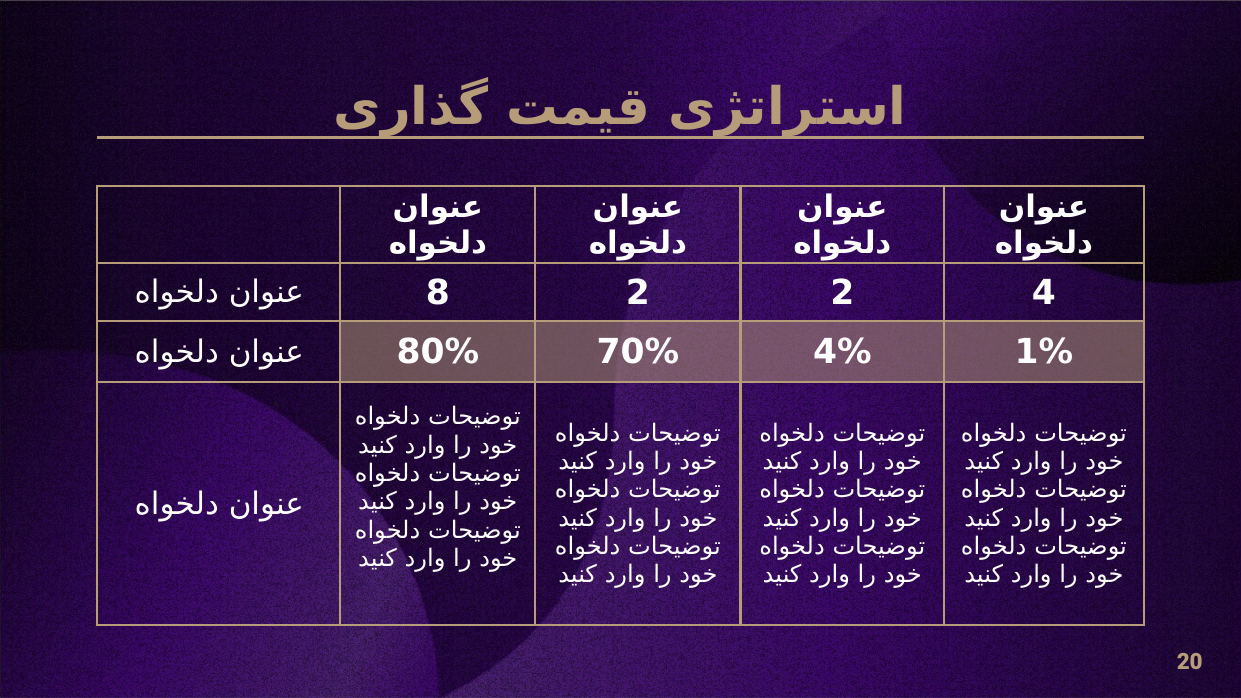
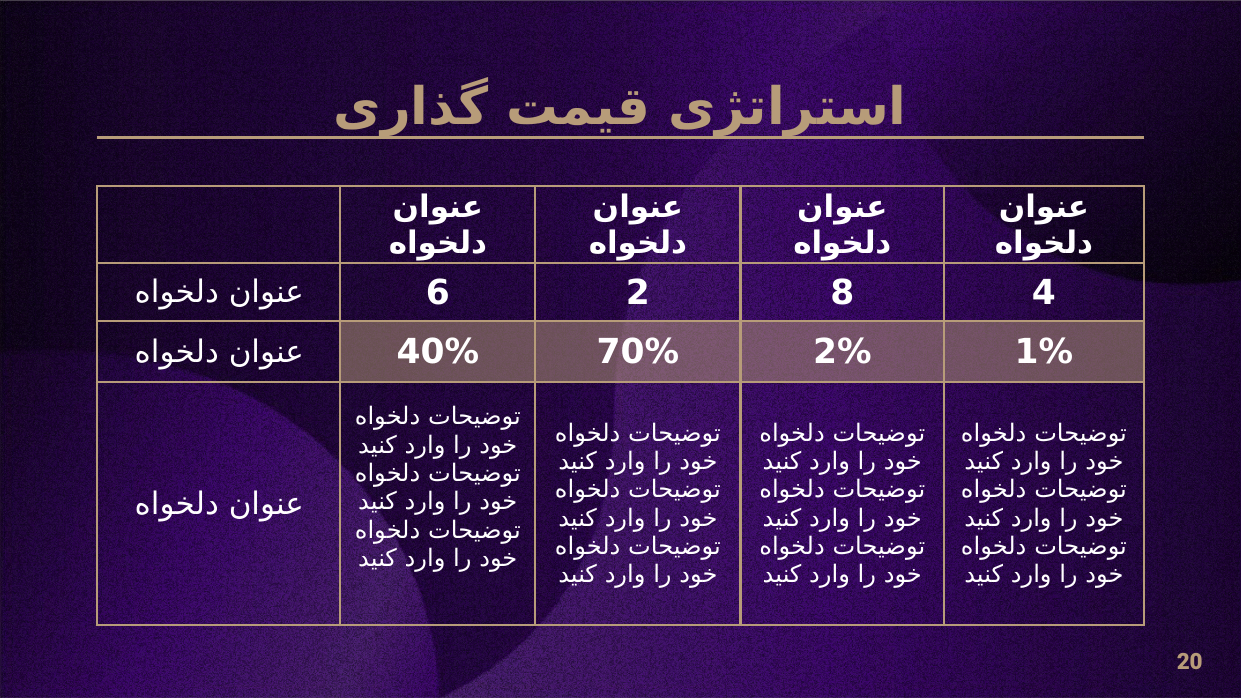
8: 8 -> 6
2 2: 2 -> 8
80%: 80% -> 40%
4%: 4% -> 2%
